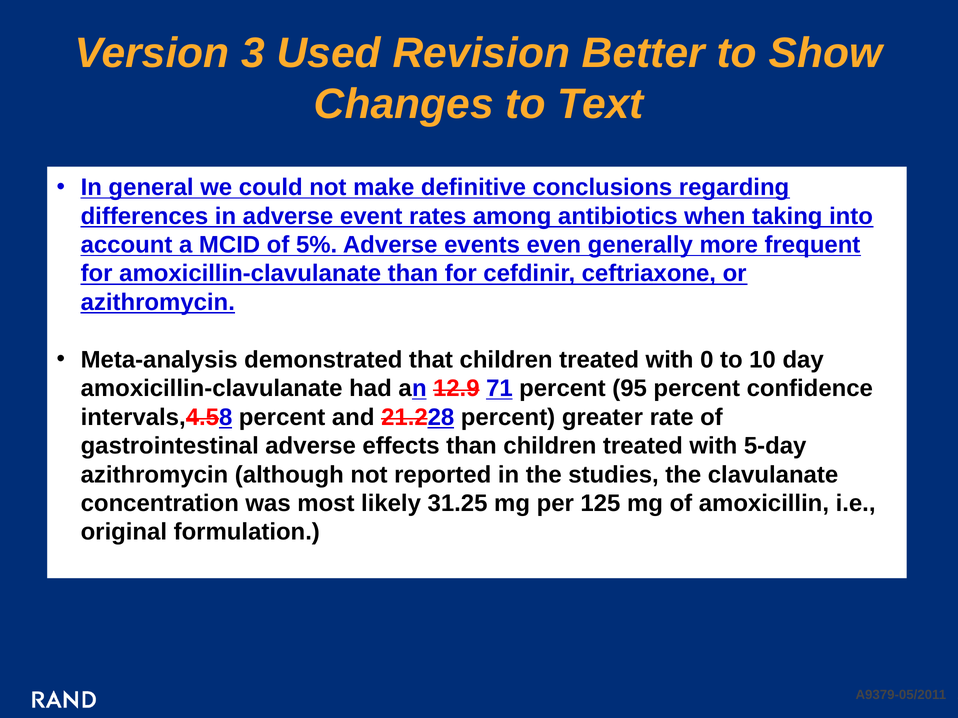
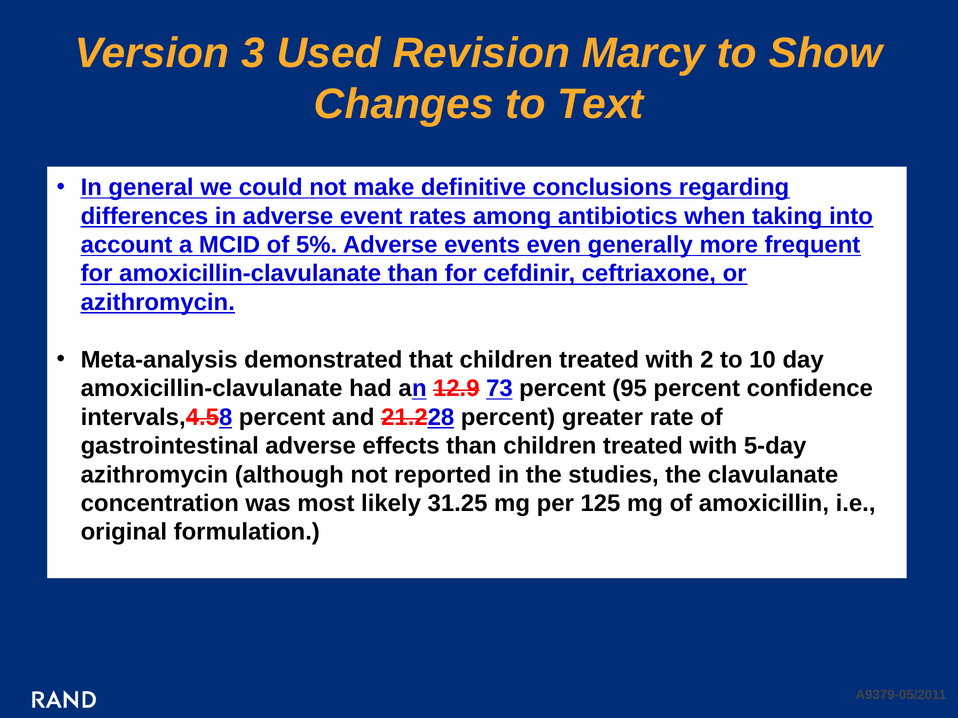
Better: Better -> Marcy
0: 0 -> 2
71: 71 -> 73
